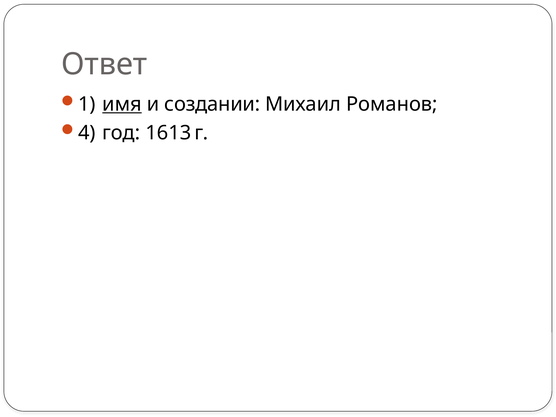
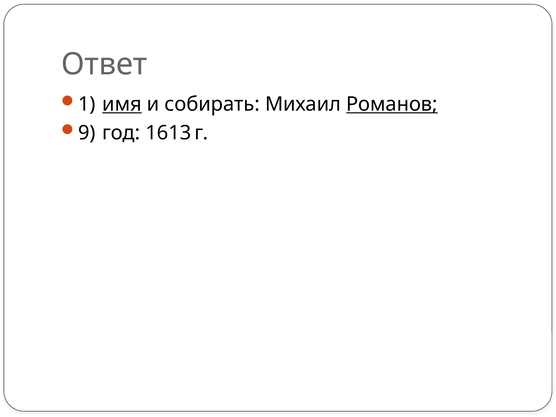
создании: создании -> собирать
Романов underline: none -> present
4: 4 -> 9
